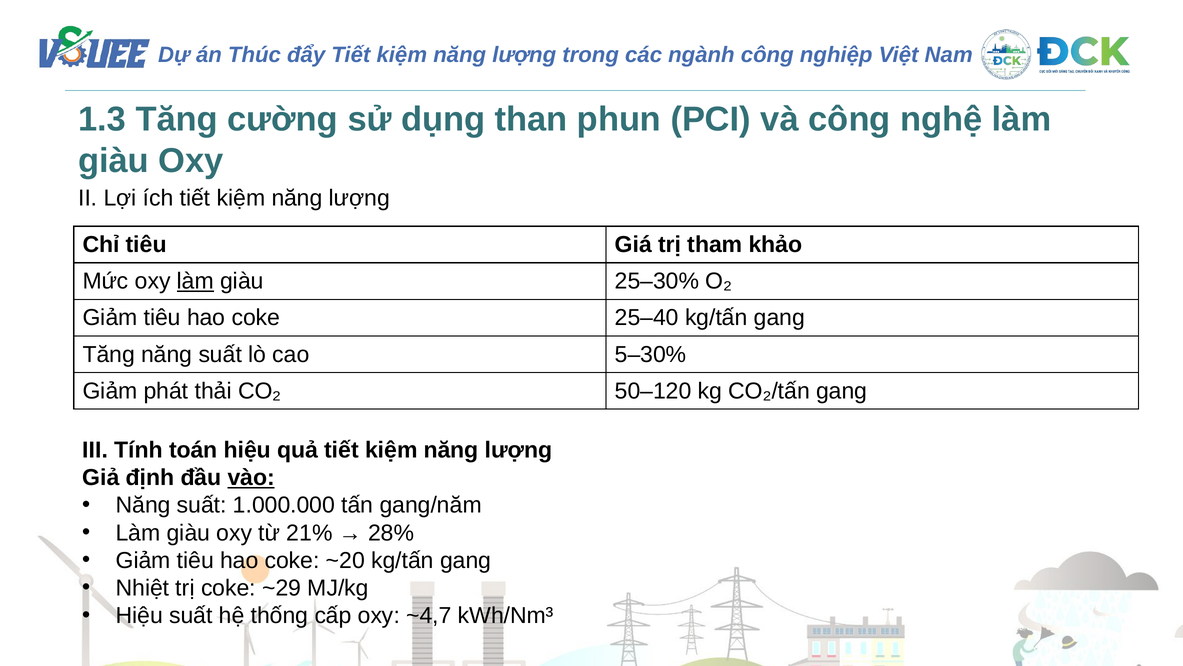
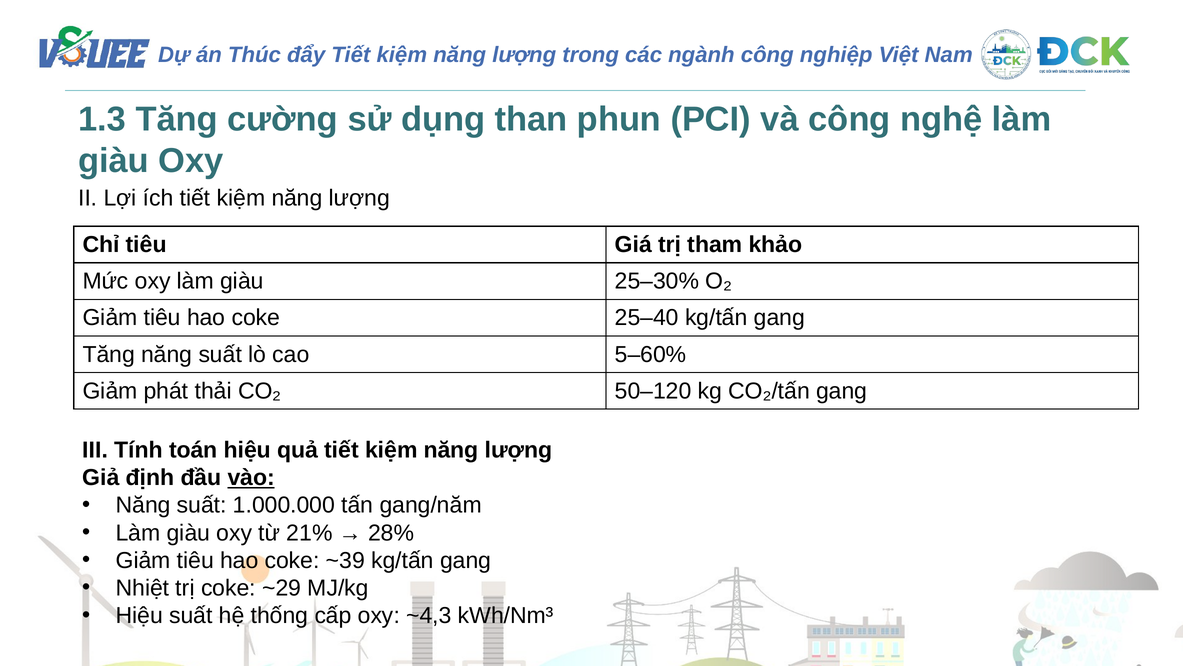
làm at (195, 281) underline: present -> none
5–30%: 5–30% -> 5–60%
~20: ~20 -> ~39
~4,7: ~4,7 -> ~4,3
